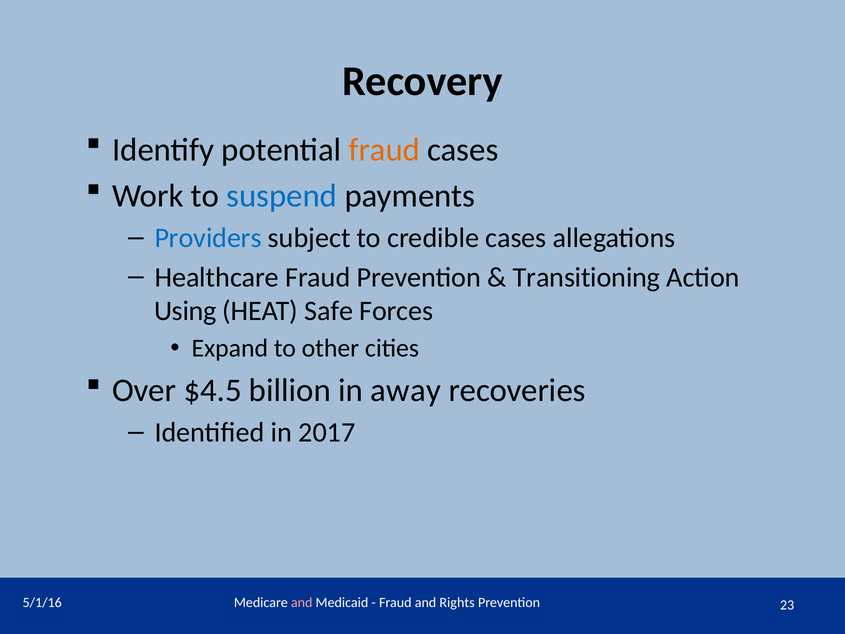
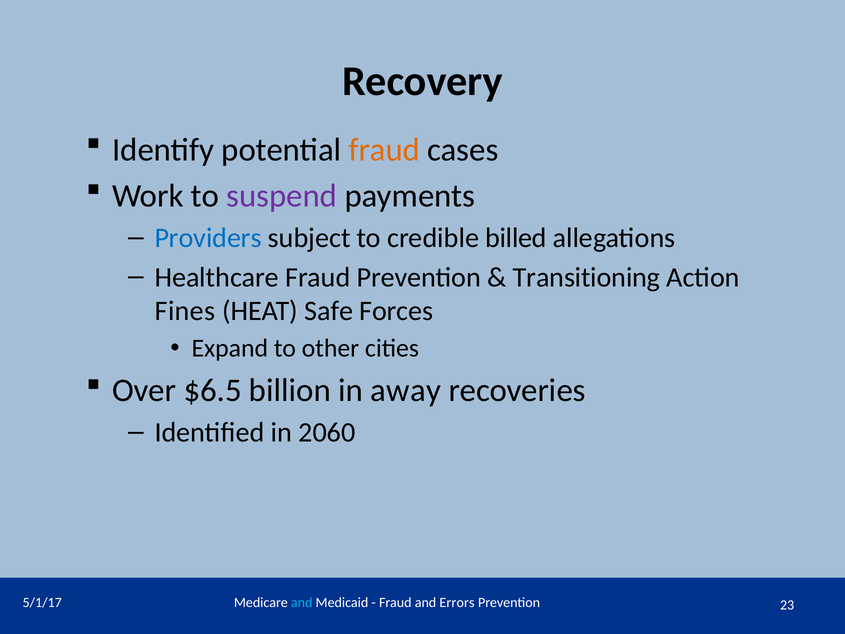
suspend colour: blue -> purple
credible cases: cases -> billed
Using: Using -> Fines
$4.5: $4.5 -> $6.5
2017: 2017 -> 2060
5/1/16: 5/1/16 -> 5/1/17
and at (302, 602) colour: pink -> light blue
Rights: Rights -> Errors
